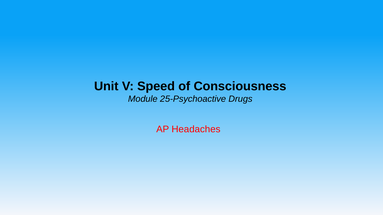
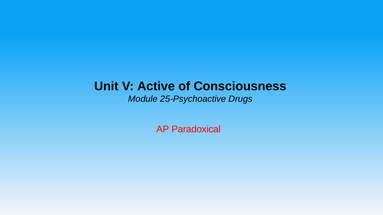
Speed: Speed -> Active
Headaches: Headaches -> Paradoxical
